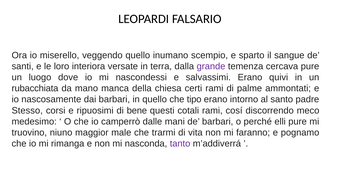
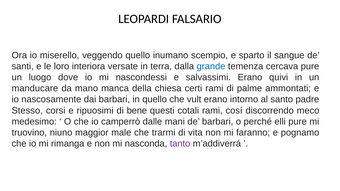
grande colour: purple -> blue
rubacchiata: rubacchiata -> manducare
tipo: tipo -> vult
